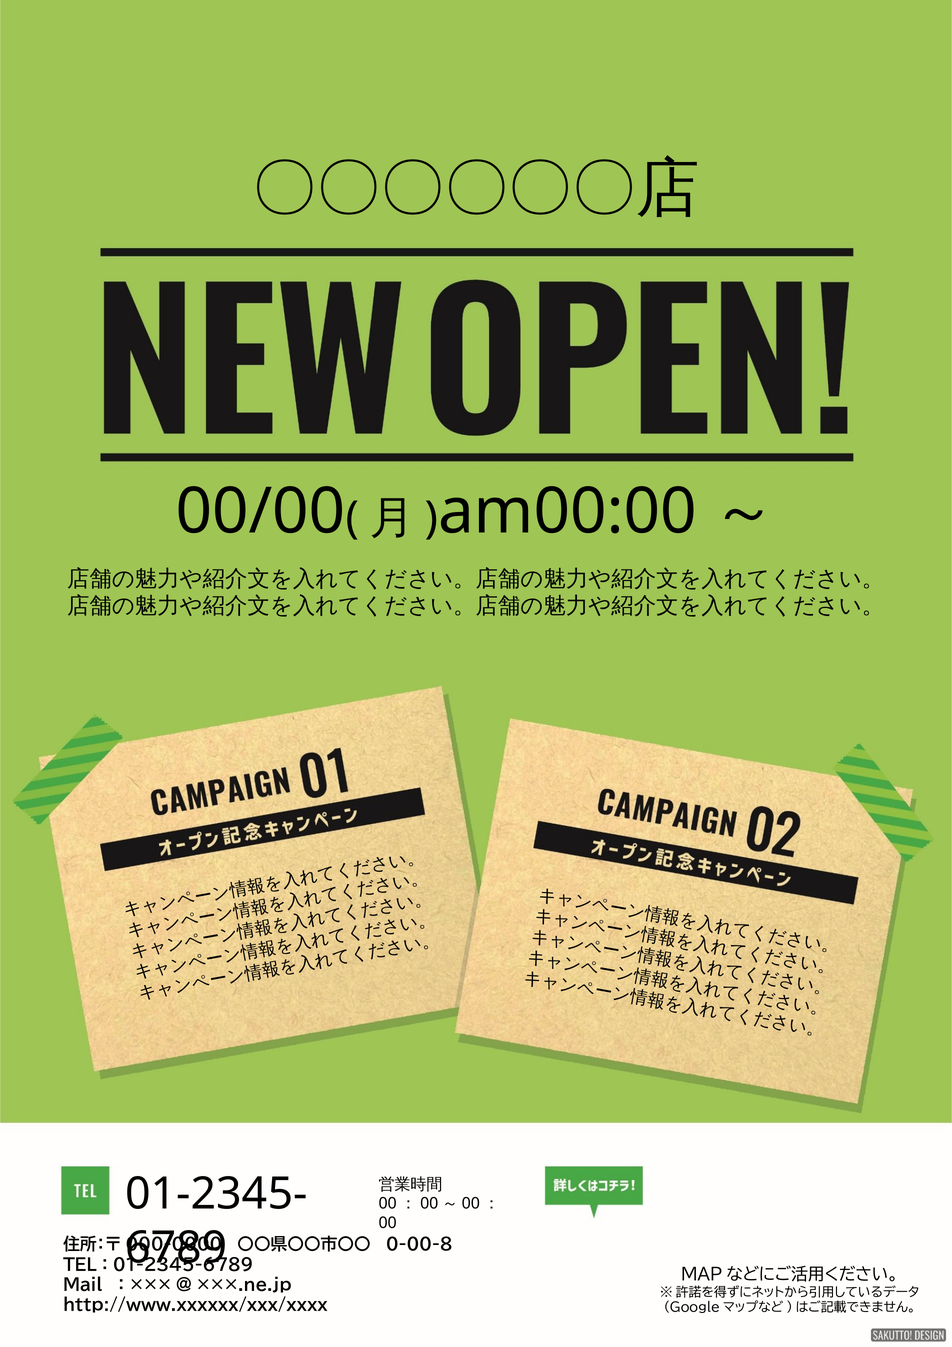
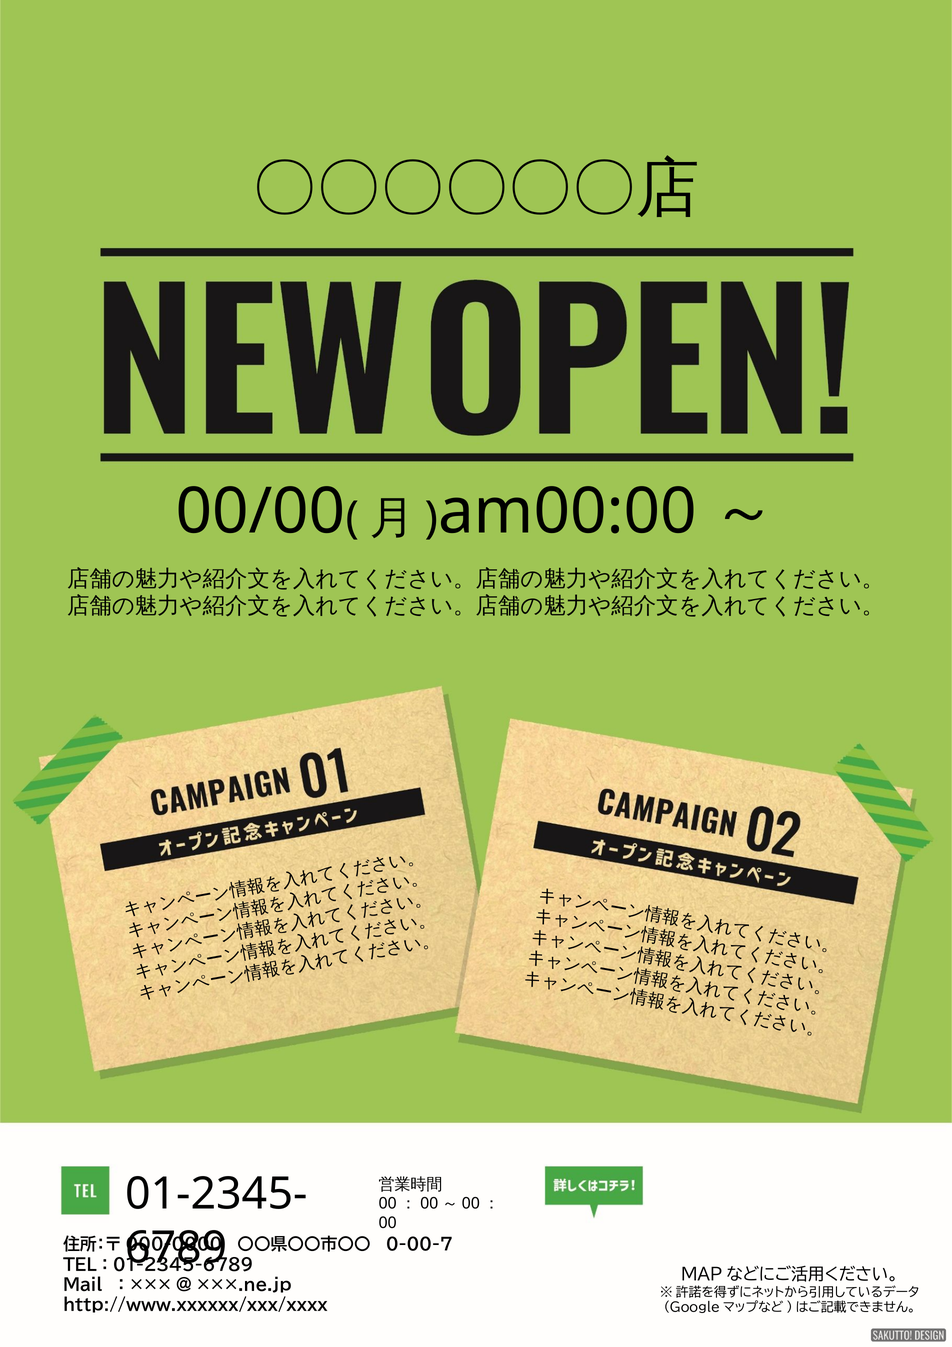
0-00-8: 0-00-8 -> 0-00-7
